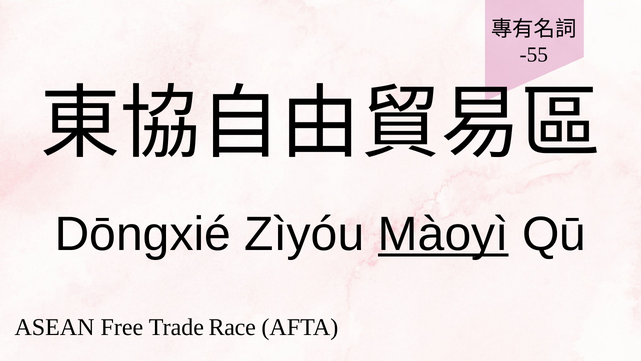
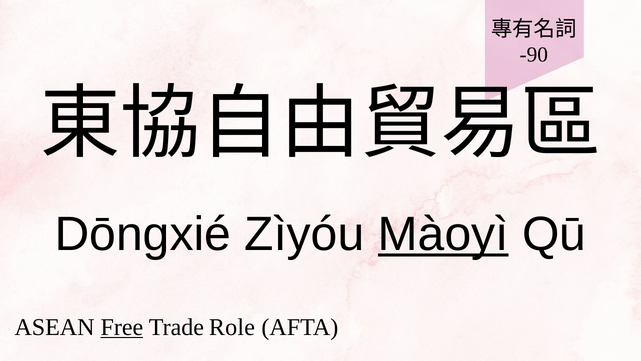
-55: -55 -> -90
Free underline: none -> present
Race: Race -> Role
